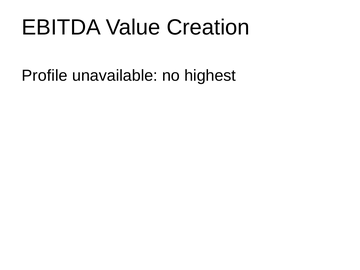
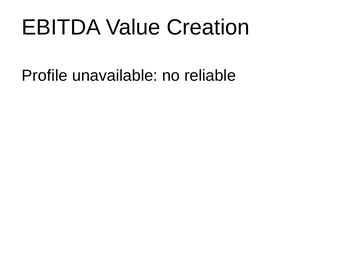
highest: highest -> reliable
